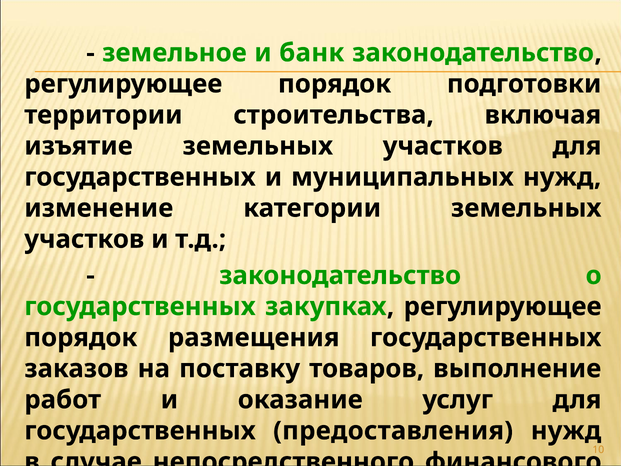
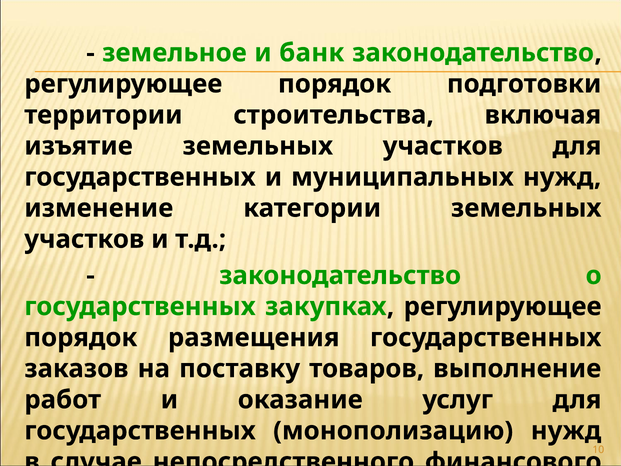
предоставления: предоставления -> монополизацию
